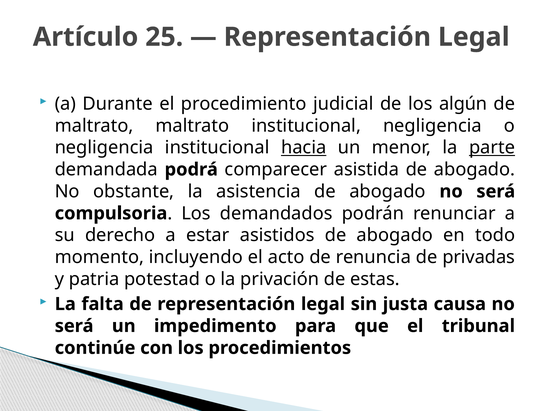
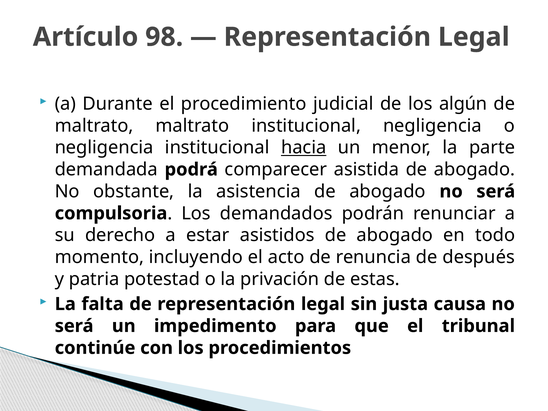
25: 25 -> 98
parte underline: present -> none
privadas: privadas -> después
